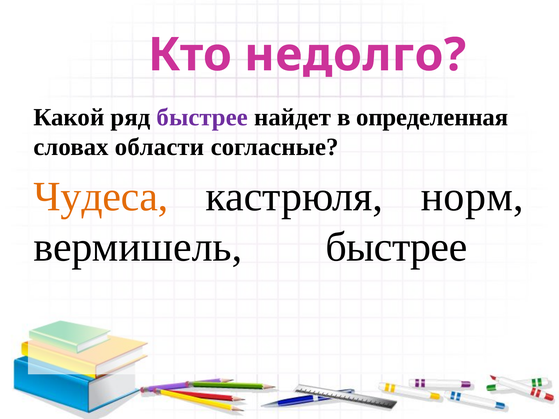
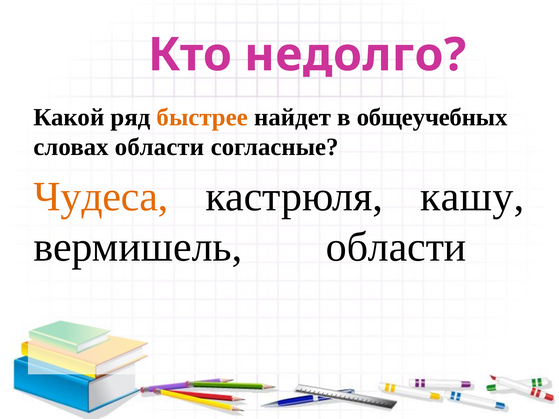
быстрее at (202, 117) colour: purple -> orange
определенная: определенная -> общеучебных
норм: норм -> кашу
вермишель быстрее: быстрее -> области
